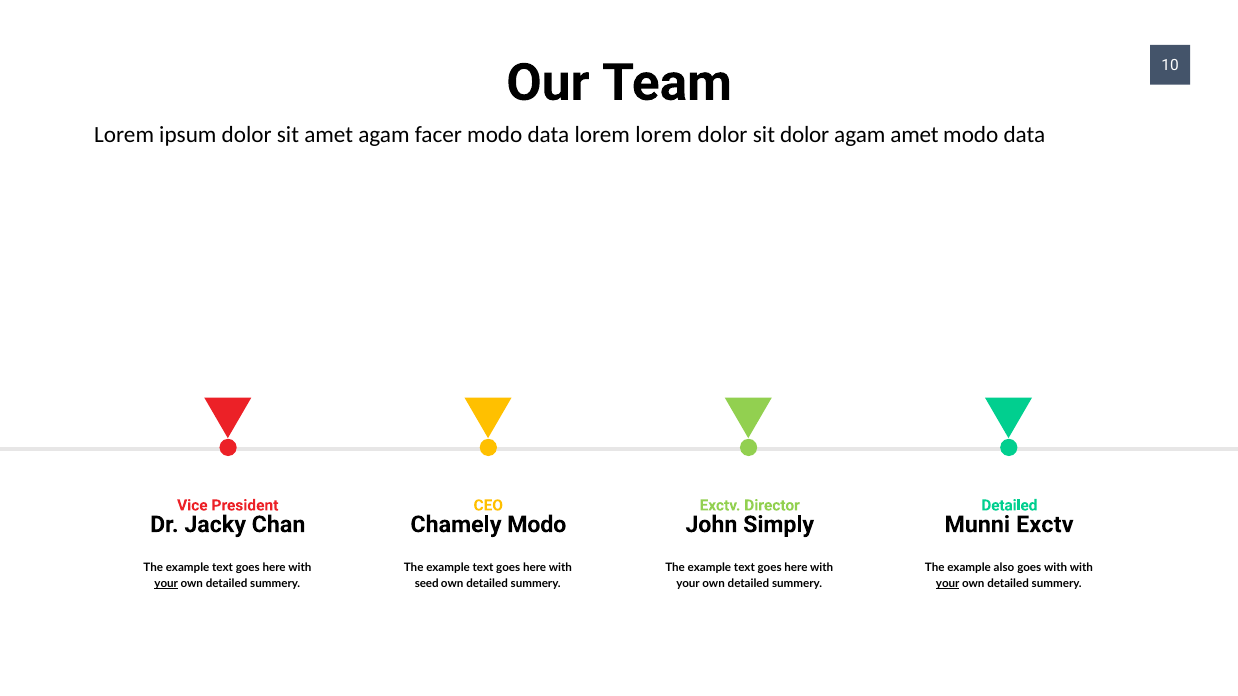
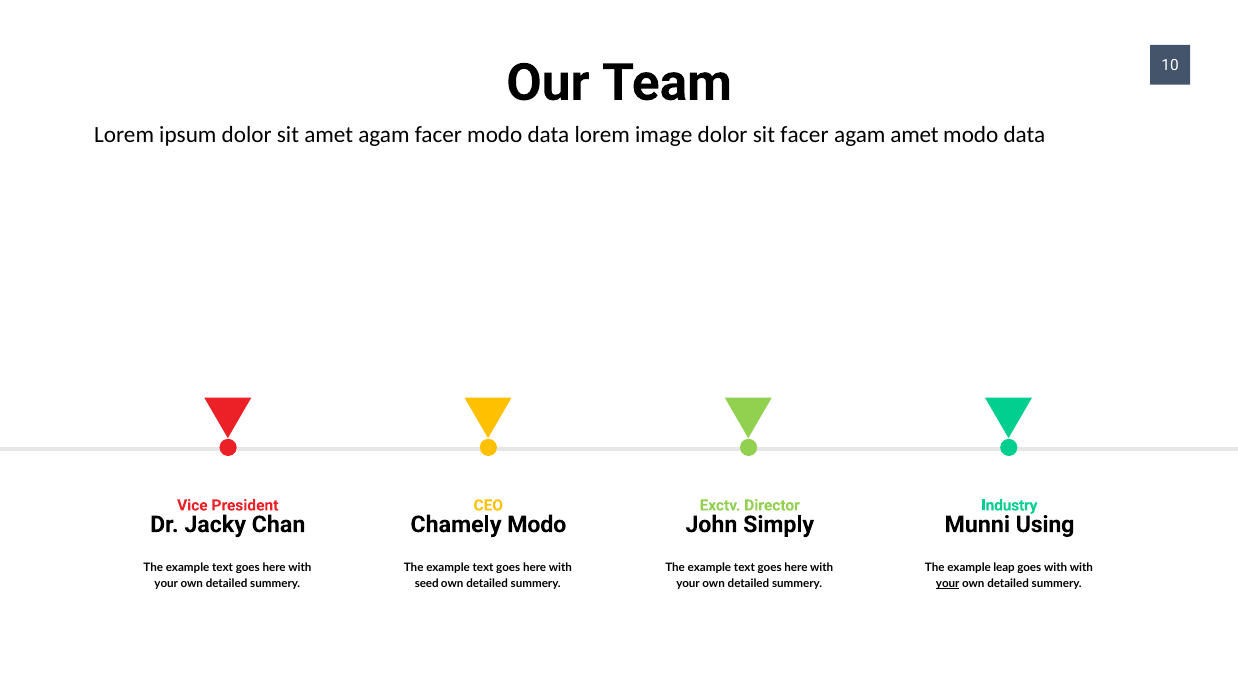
lorem lorem: lorem -> image
sit dolor: dolor -> facer
Detailed at (1009, 506): Detailed -> Industry
Munni Exctv: Exctv -> Using
also: also -> leap
your at (166, 584) underline: present -> none
